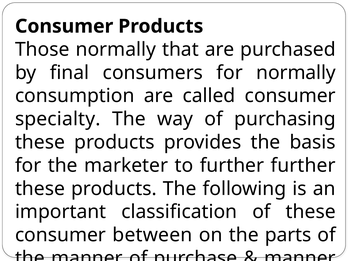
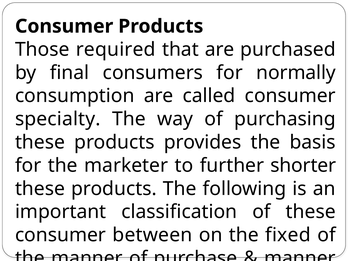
Those normally: normally -> required
further further: further -> shorter
parts: parts -> fixed
